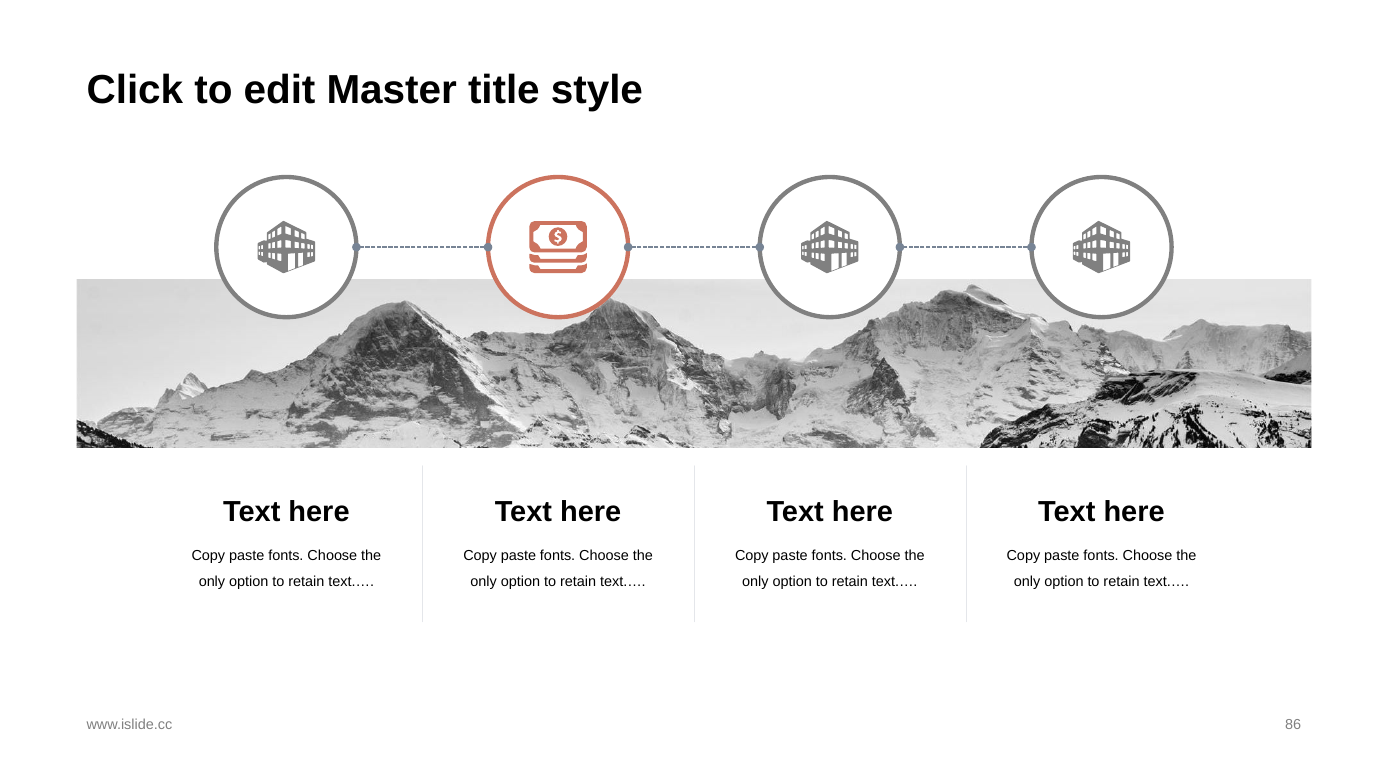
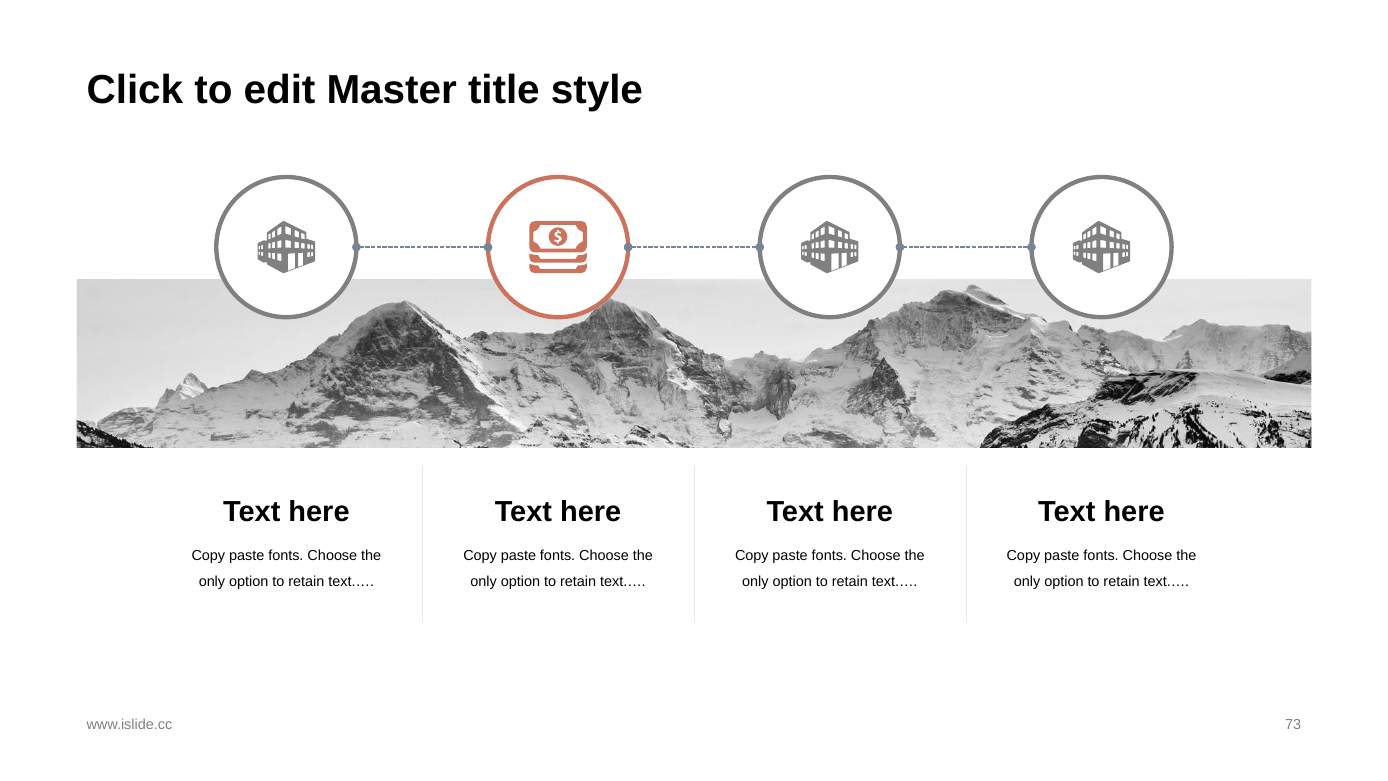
86: 86 -> 73
